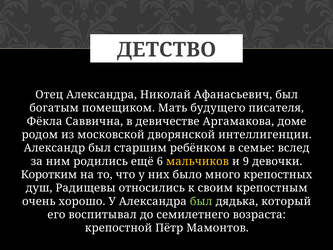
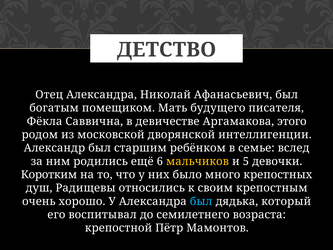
доме: доме -> этого
9: 9 -> 5
был at (201, 201) colour: light green -> light blue
